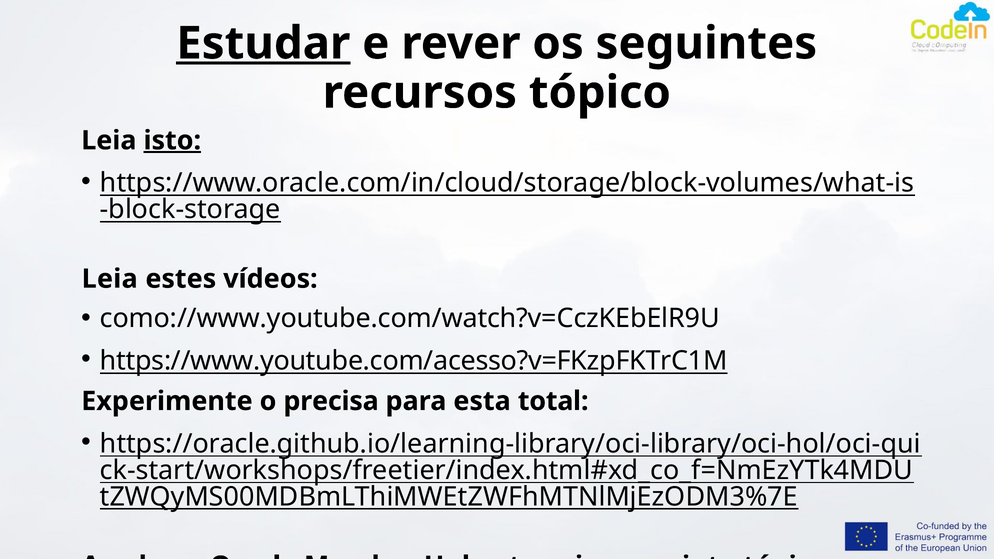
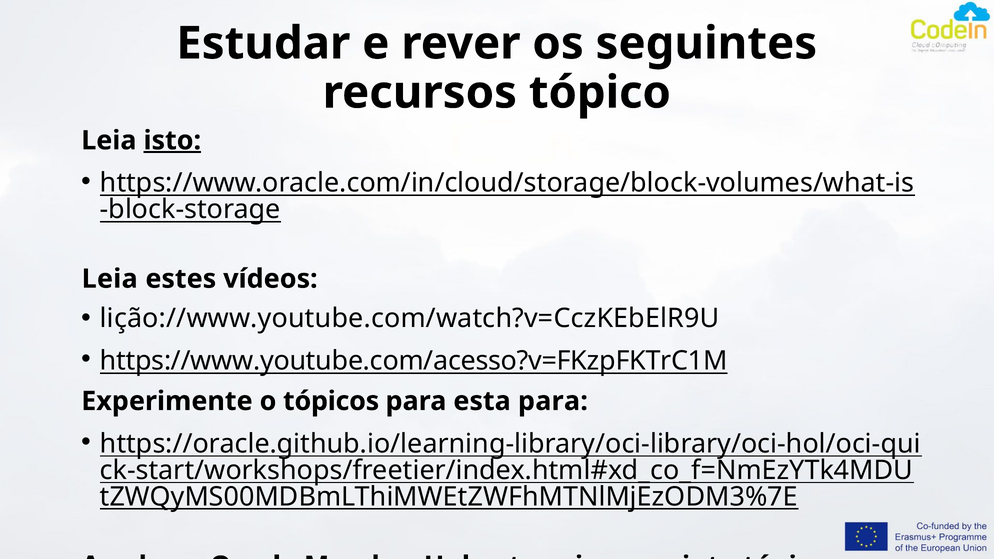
Estudar underline: present -> none
como://www.youtube.com/watch?v=CczKEbElR9U: como://www.youtube.com/watch?v=CczKEbElR9U -> lição://www.youtube.com/watch?v=CczKEbElR9U
precisa: precisa -> tópicos
esta total: total -> para
